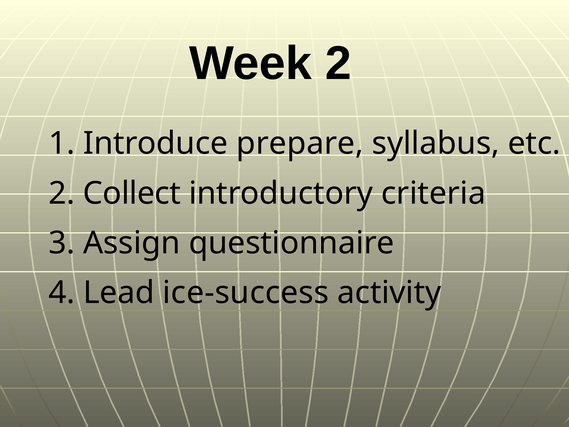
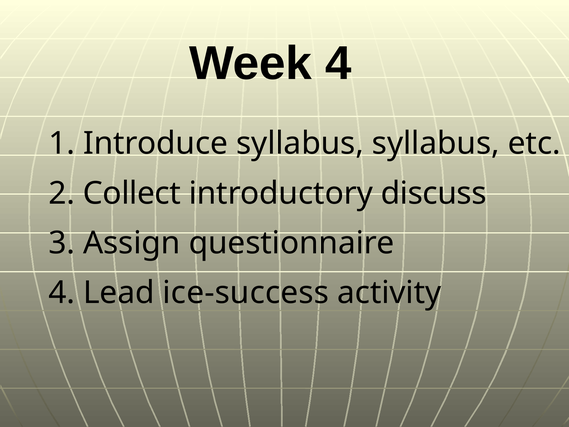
Week 2: 2 -> 4
Introduce prepare: prepare -> syllabus
criteria: criteria -> discuss
